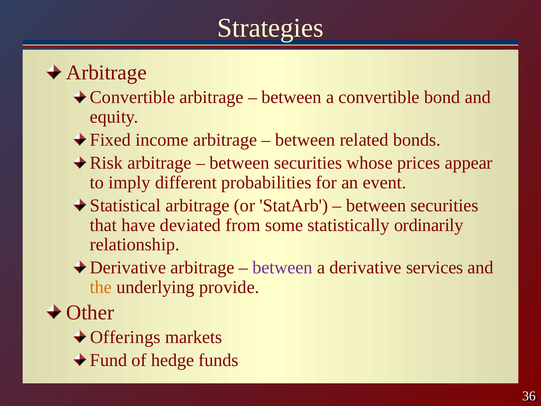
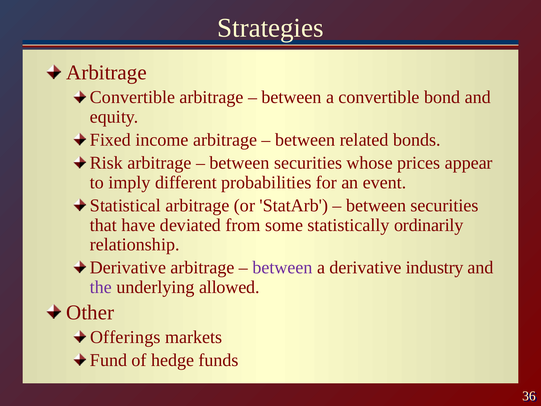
services: services -> industry
the colour: orange -> purple
provide: provide -> allowed
